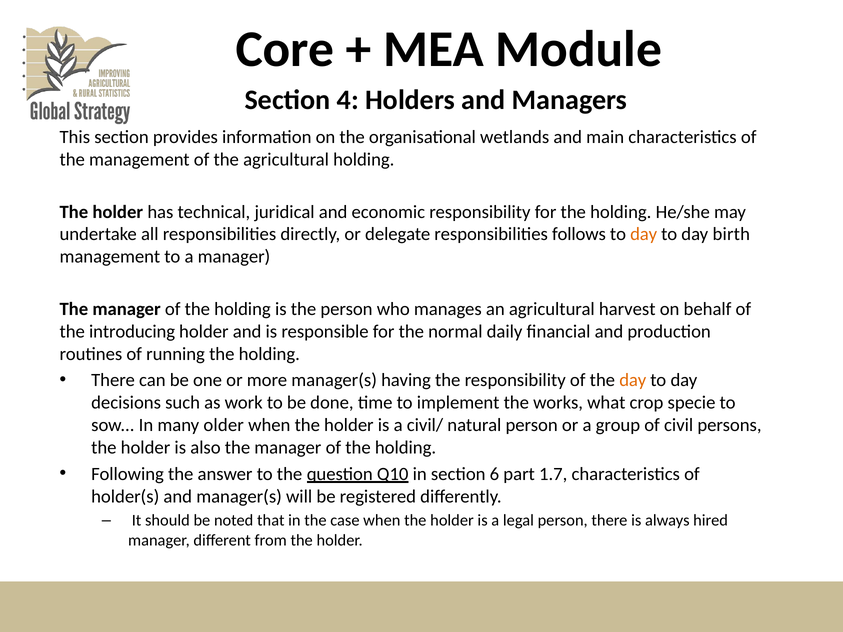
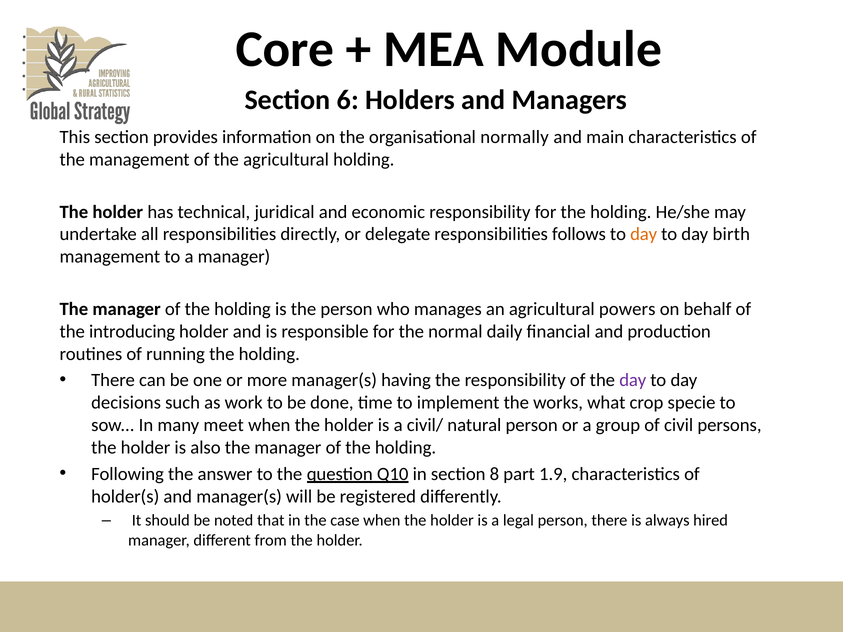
4: 4 -> 6
wetlands: wetlands -> normally
harvest: harvest -> powers
day at (633, 380) colour: orange -> purple
older: older -> meet
6: 6 -> 8
1.7: 1.7 -> 1.9
